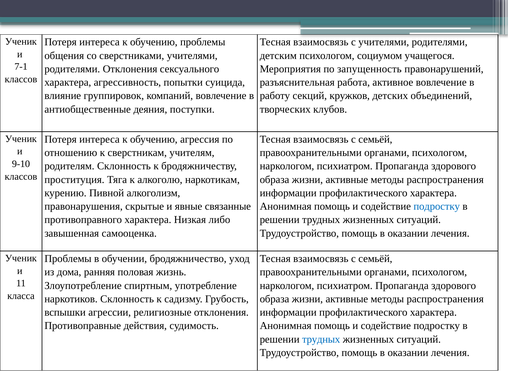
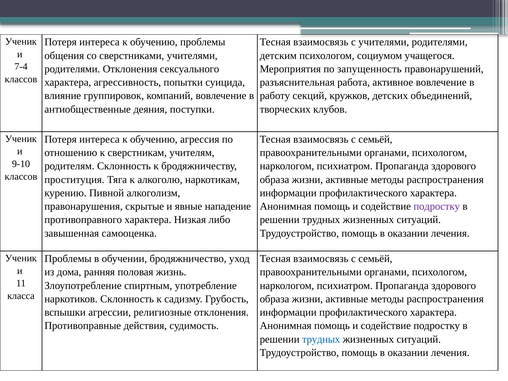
7-1: 7-1 -> 7-4
связанные: связанные -> нападение
подростку at (437, 206) colour: blue -> purple
